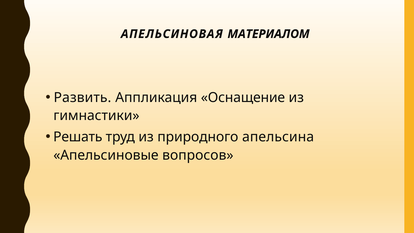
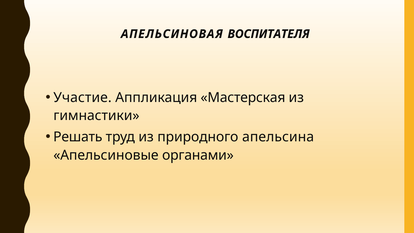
МАТЕРИАЛОМ: МАТЕРИАЛОМ -> ВОСПИТАТЕЛЯ
Развить: Развить -> Участие
Оснащение: Оснащение -> Мастерская
вопросов: вопросов -> органами
